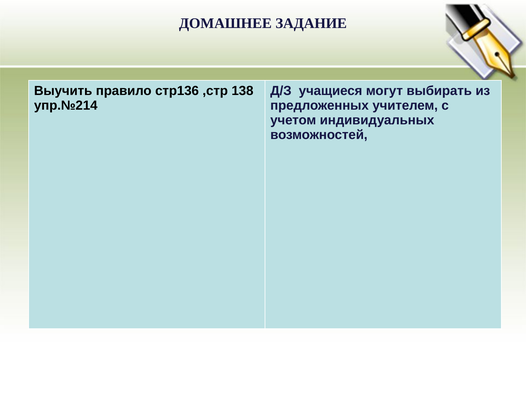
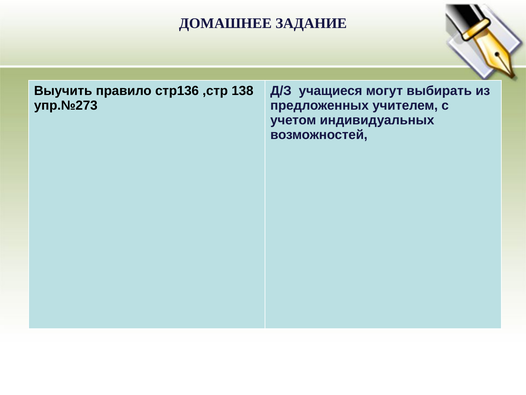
упр.№214: упр.№214 -> упр.№273
